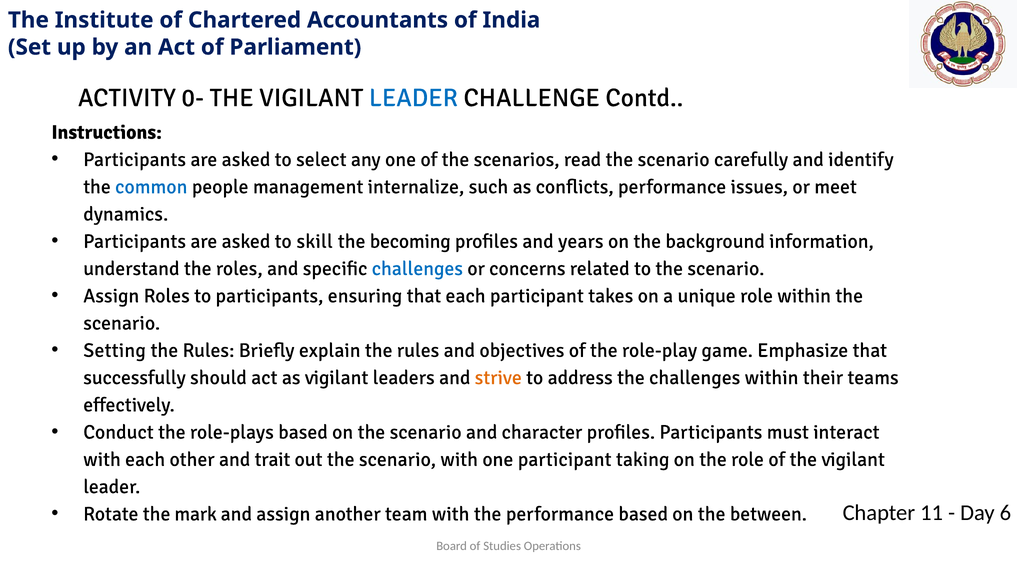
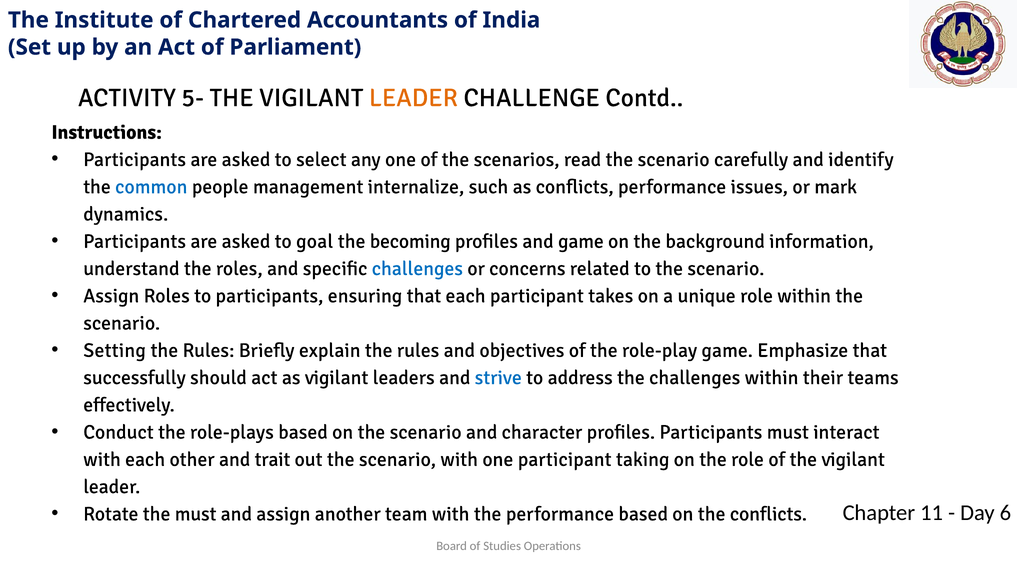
0-: 0- -> 5-
LEADER at (413, 98) colour: blue -> orange
meet: meet -> mark
skill: skill -> goal
and years: years -> game
strive colour: orange -> blue
the mark: mark -> must
the between: between -> conflicts
